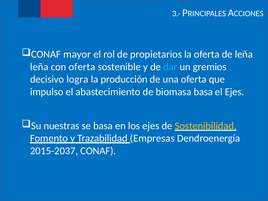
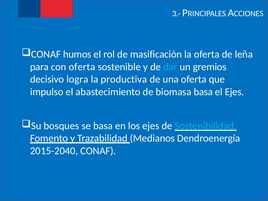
mayor: mayor -> humos
propietarios: propietarios -> masificación
leña at (39, 67): leña -> para
producción: producción -> productiva
nuestras: nuestras -> bosques
Sostenibilidad colour: yellow -> light blue
Empresas: Empresas -> Medianos
2015-2037: 2015-2037 -> 2015-2040
